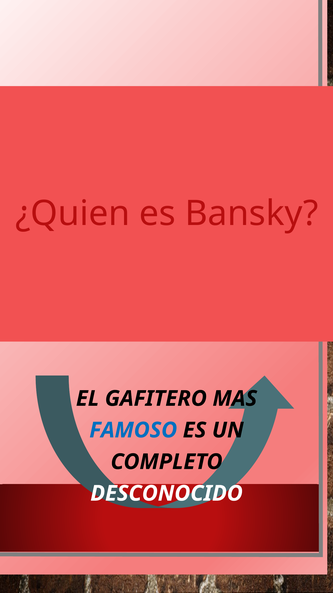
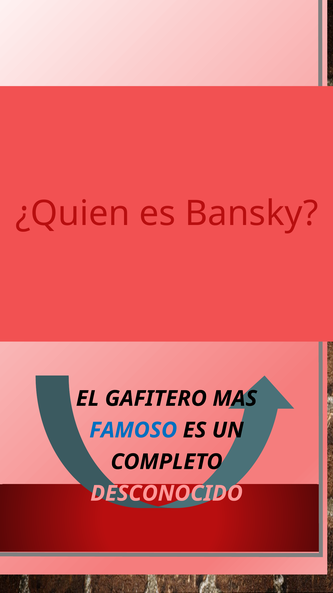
DESCONOCIDO colour: white -> pink
